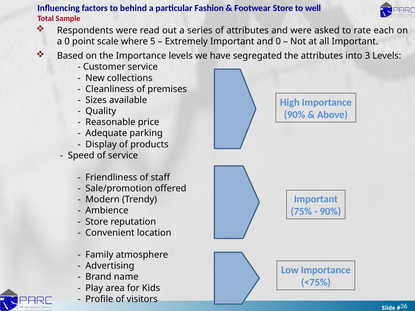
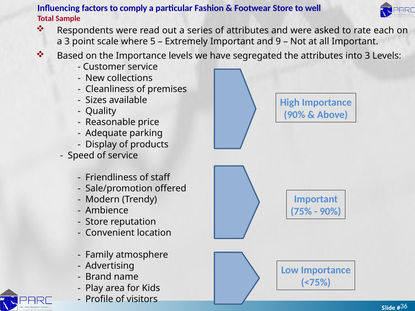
behind: behind -> comply
a 0: 0 -> 3
and 0: 0 -> 9
